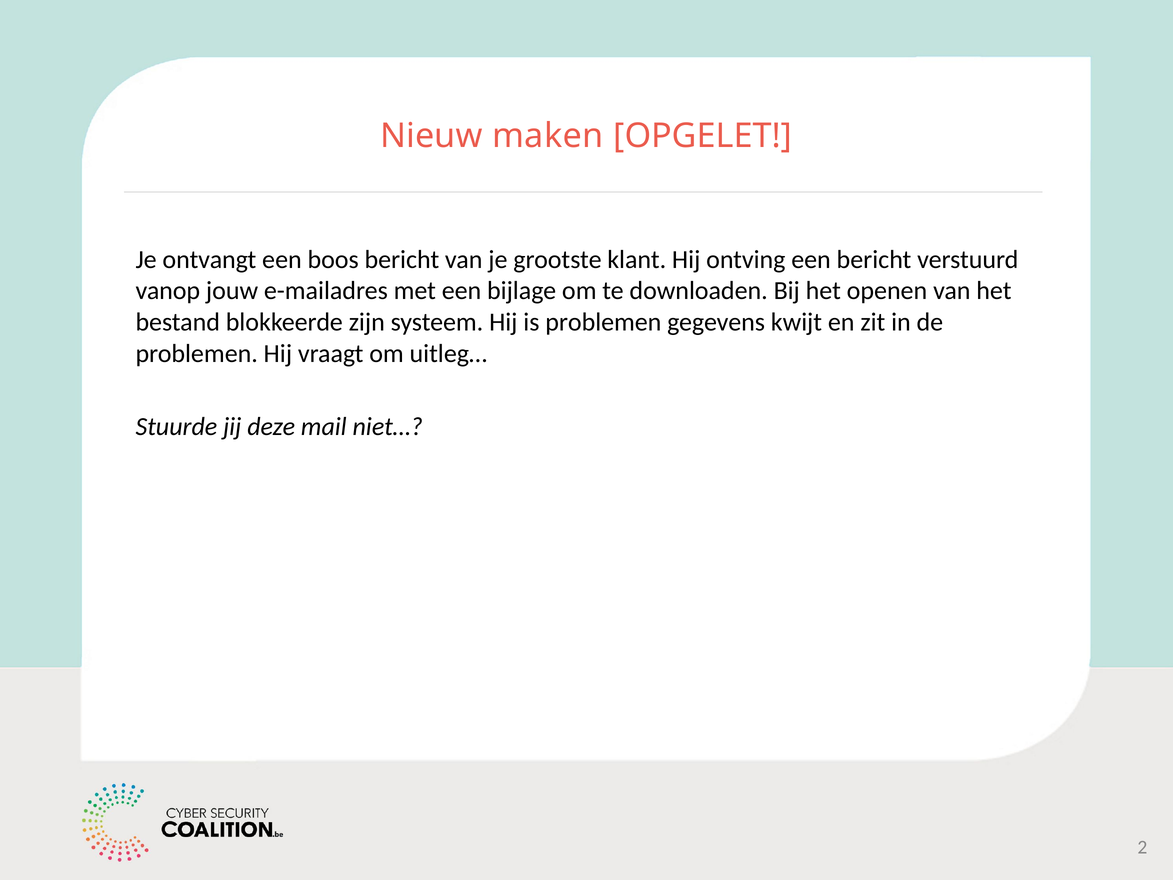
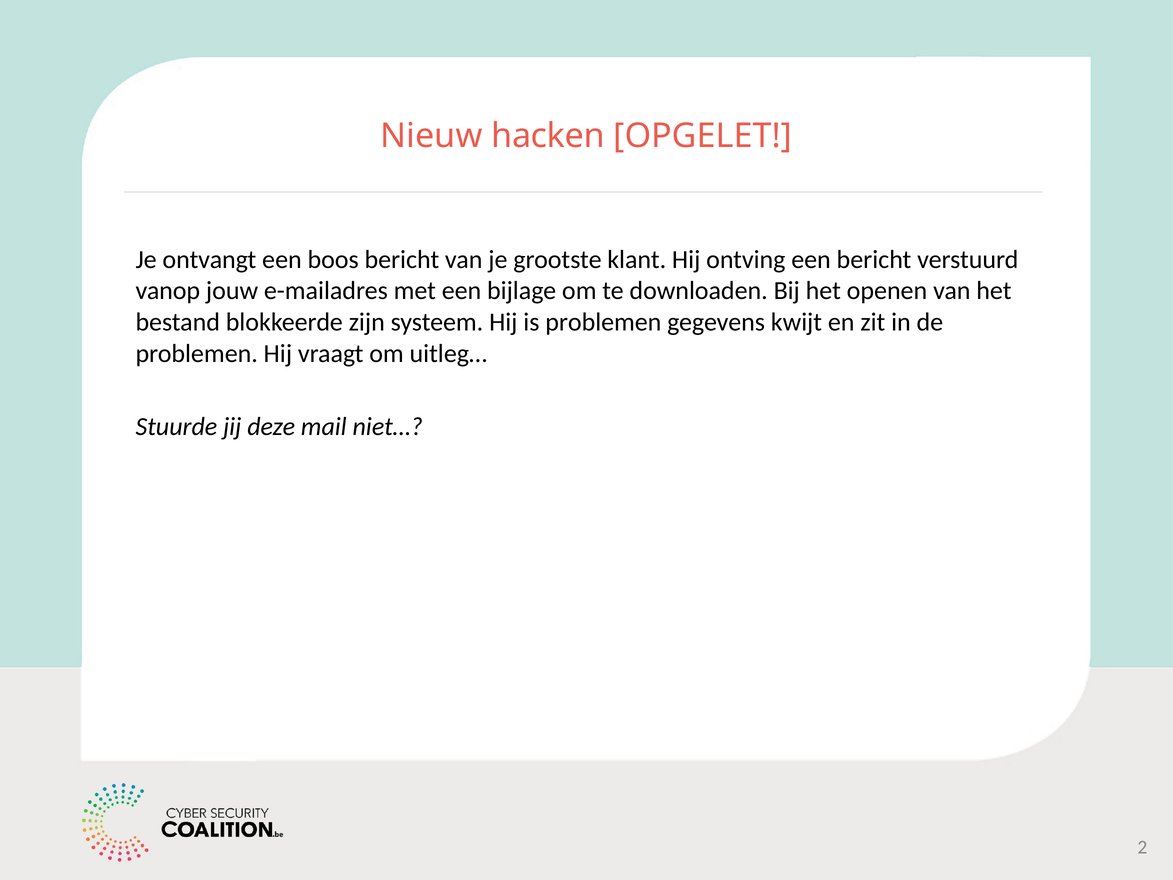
maken: maken -> hacken
